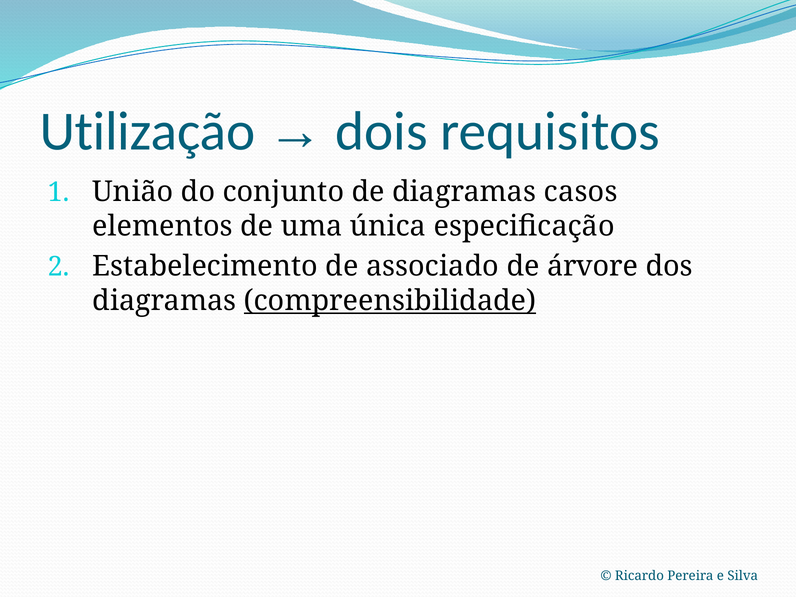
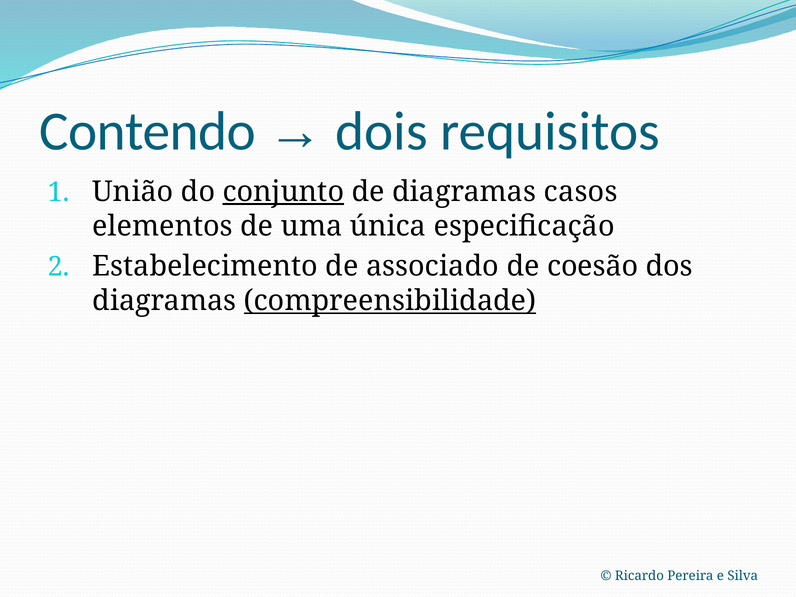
Utilização: Utilização -> Contendo
conjunto underline: none -> present
árvore: árvore -> coesão
